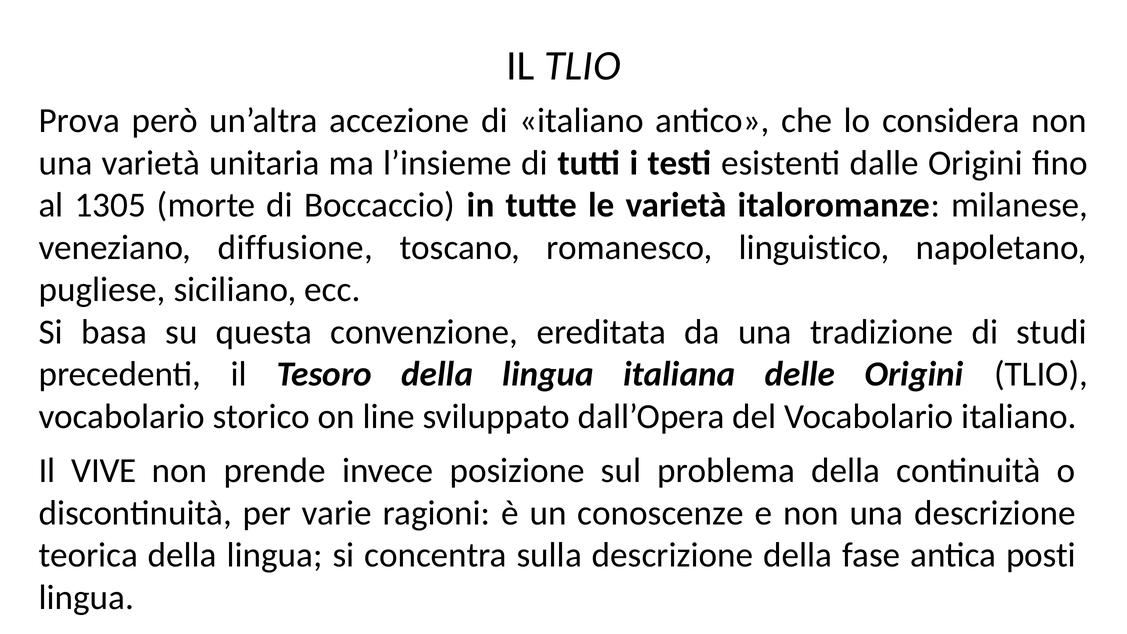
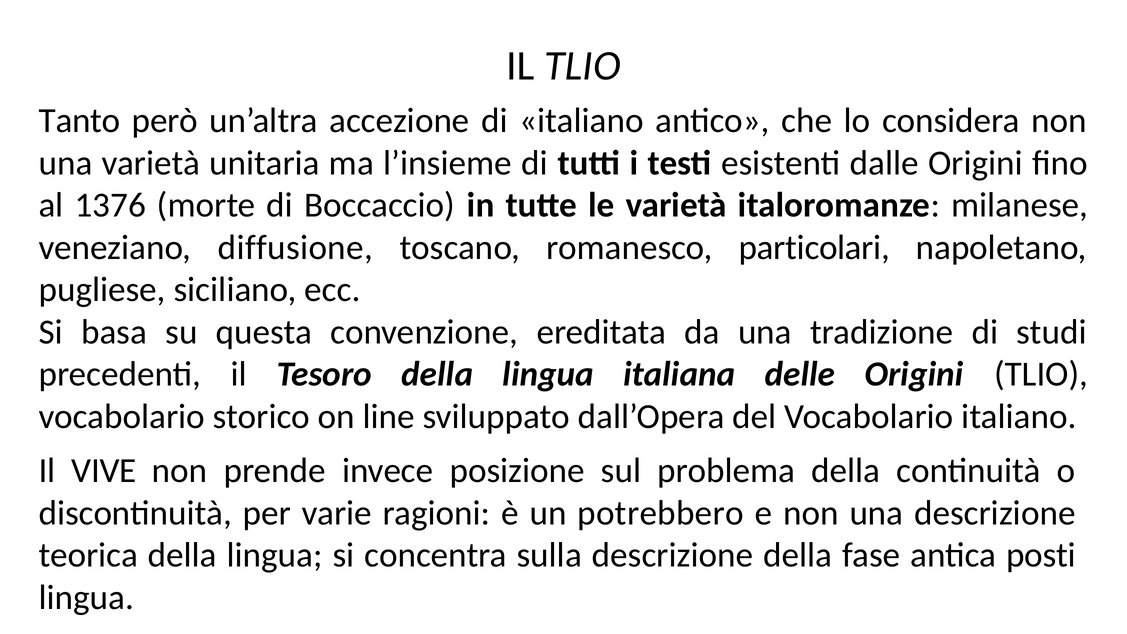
Prova: Prova -> Tanto
1305: 1305 -> 1376
linguistico: linguistico -> particolari
conoscenze: conoscenze -> potrebbero
